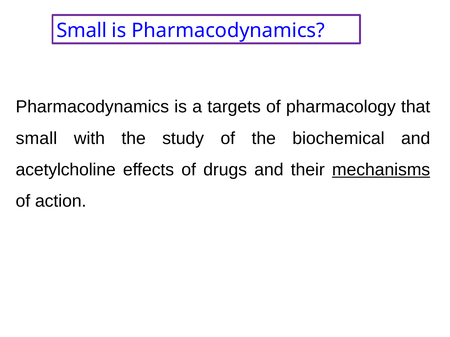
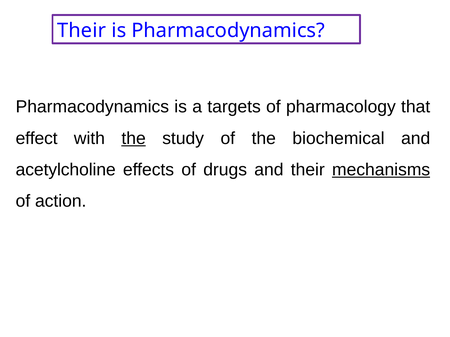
Small at (82, 31): Small -> Their
small at (36, 138): small -> effect
the at (134, 138) underline: none -> present
